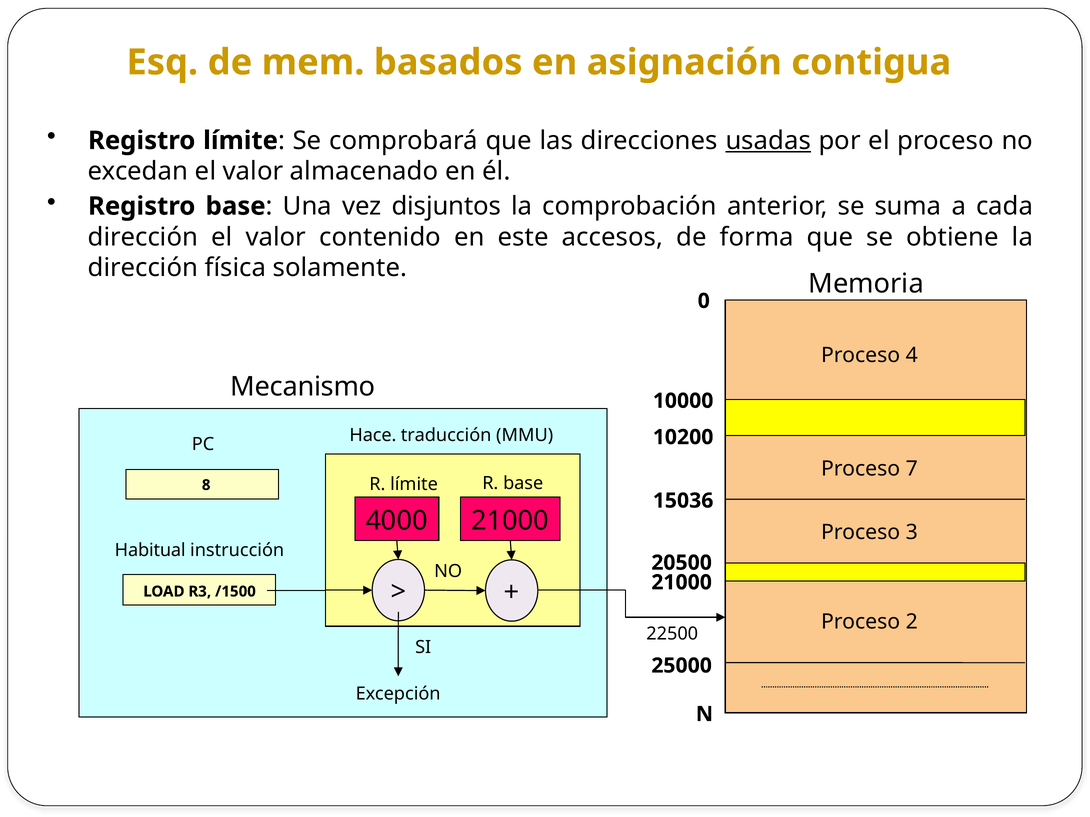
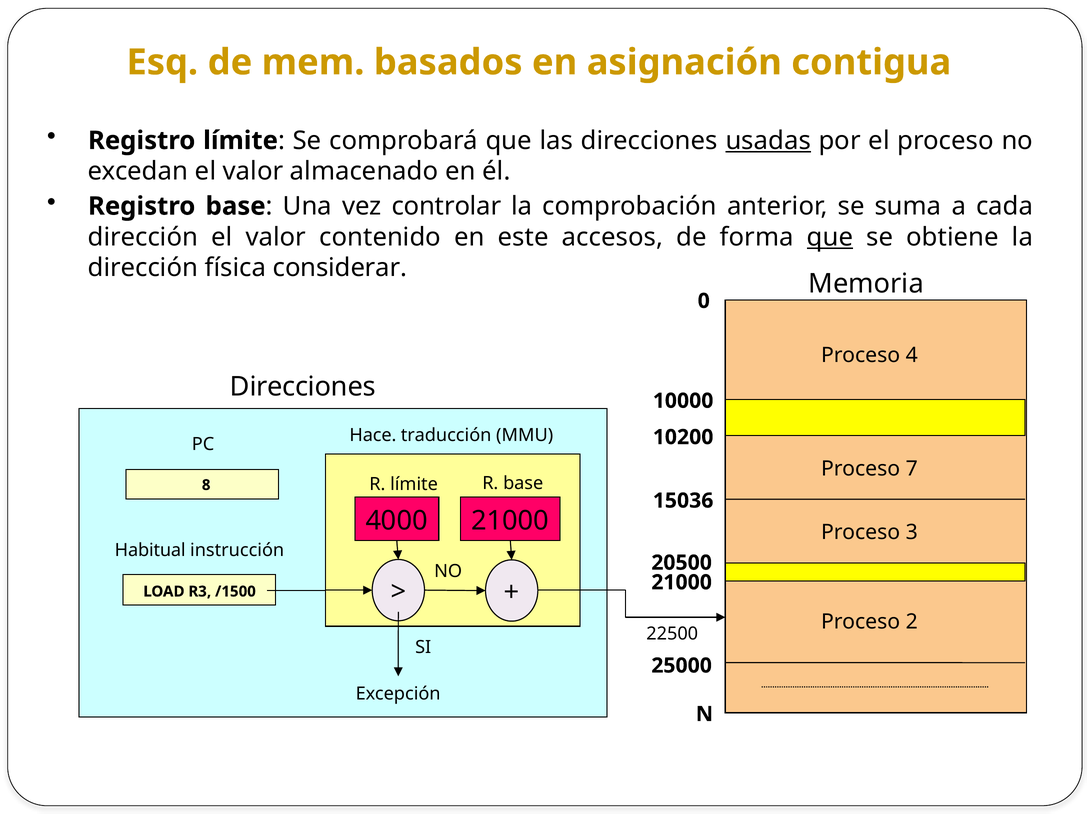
disjuntos: disjuntos -> controlar
que at (830, 237) underline: none -> present
solamente: solamente -> considerar
Mecanismo at (303, 387): Mecanismo -> Direcciones
